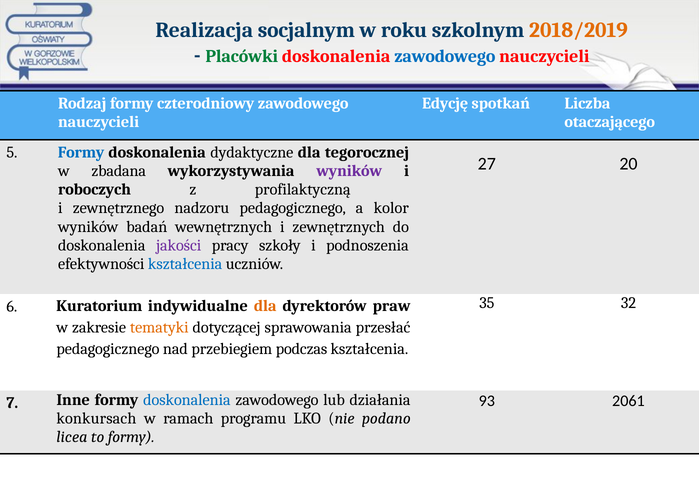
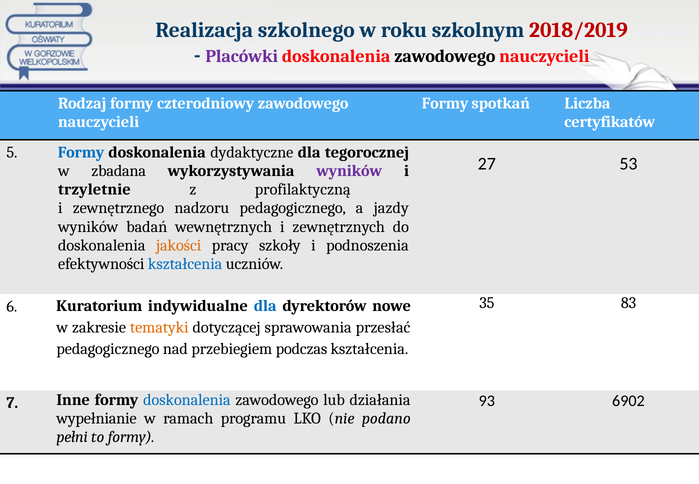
socjalnym: socjalnym -> szkolnego
2018/2019 colour: orange -> red
Placówki at (242, 56) colour: green -> purple
zawodowego at (445, 56) colour: blue -> black
Edycję at (445, 103): Edycję -> Formy
otaczającego: otaczającego -> certyfikatów
20: 20 -> 53
roboczych: roboczych -> trzyletnie
kolor: kolor -> jazdy
jakości colour: purple -> orange
32: 32 -> 83
dla at (265, 306) colour: orange -> blue
praw: praw -> nowe
2061: 2061 -> 6902
konkursach: konkursach -> wypełnianie
licea: licea -> pełni
